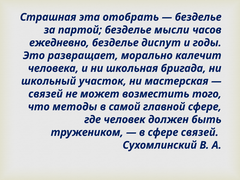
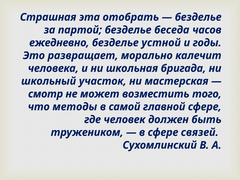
мысли: мысли -> беседа
диспут: диспут -> устной
связей at (46, 94): связей -> смотр
